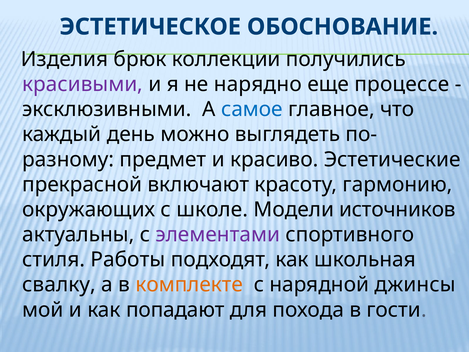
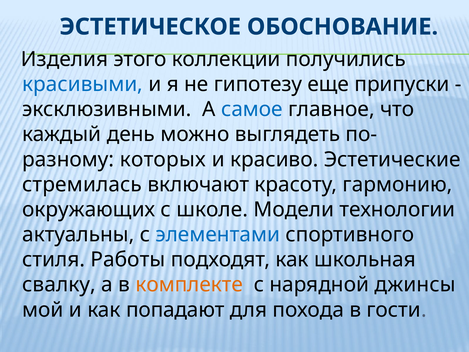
брюк: брюк -> этого
красивыми colour: purple -> blue
нарядно: нарядно -> гипотезу
процессе: процессе -> припуски
предмет: предмет -> которых
прекрасной: прекрасной -> стремилась
источников: источников -> технологии
элементами colour: purple -> blue
